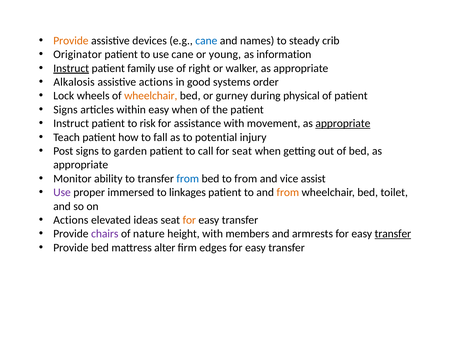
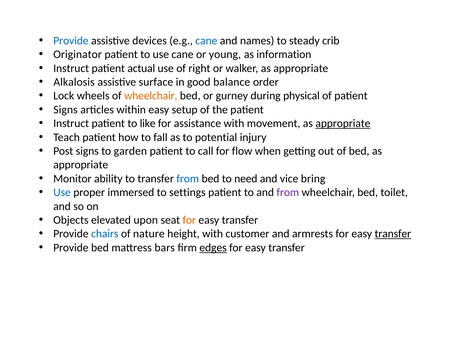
Provide at (71, 41) colour: orange -> blue
Instruct at (71, 68) underline: present -> none
family: family -> actual
assistive actions: actions -> surface
systems: systems -> balance
easy when: when -> setup
risk: risk -> like
for seat: seat -> flow
to from: from -> need
assist: assist -> bring
Use at (62, 192) colour: purple -> blue
linkages: linkages -> settings
from at (288, 192) colour: orange -> purple
Actions at (71, 220): Actions -> Objects
ideas: ideas -> upon
chairs colour: purple -> blue
members: members -> customer
alter: alter -> bars
edges underline: none -> present
